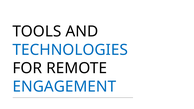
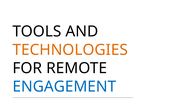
TECHNOLOGIES colour: blue -> orange
